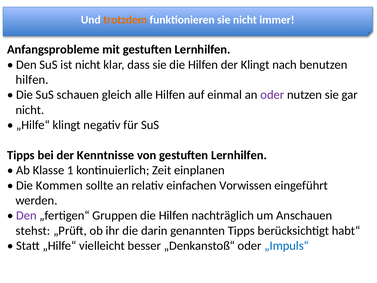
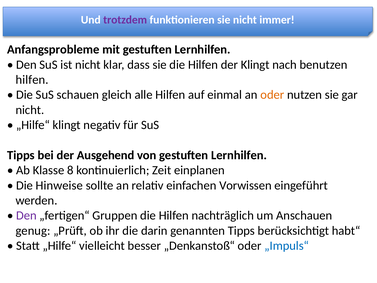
trotzdem colour: orange -> purple
oder at (272, 95) colour: purple -> orange
Kenntnisse: Kenntnisse -> Ausgehend
1: 1 -> 8
Kommen: Kommen -> Hinweise
stehst: stehst -> genug
